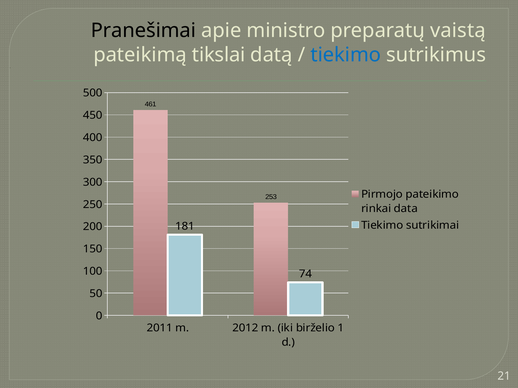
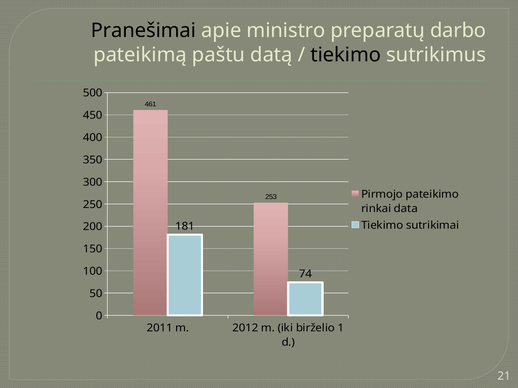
vaistą: vaistą -> darbo
tikslai: tikslai -> paštu
tiekimo at (346, 55) colour: blue -> black
